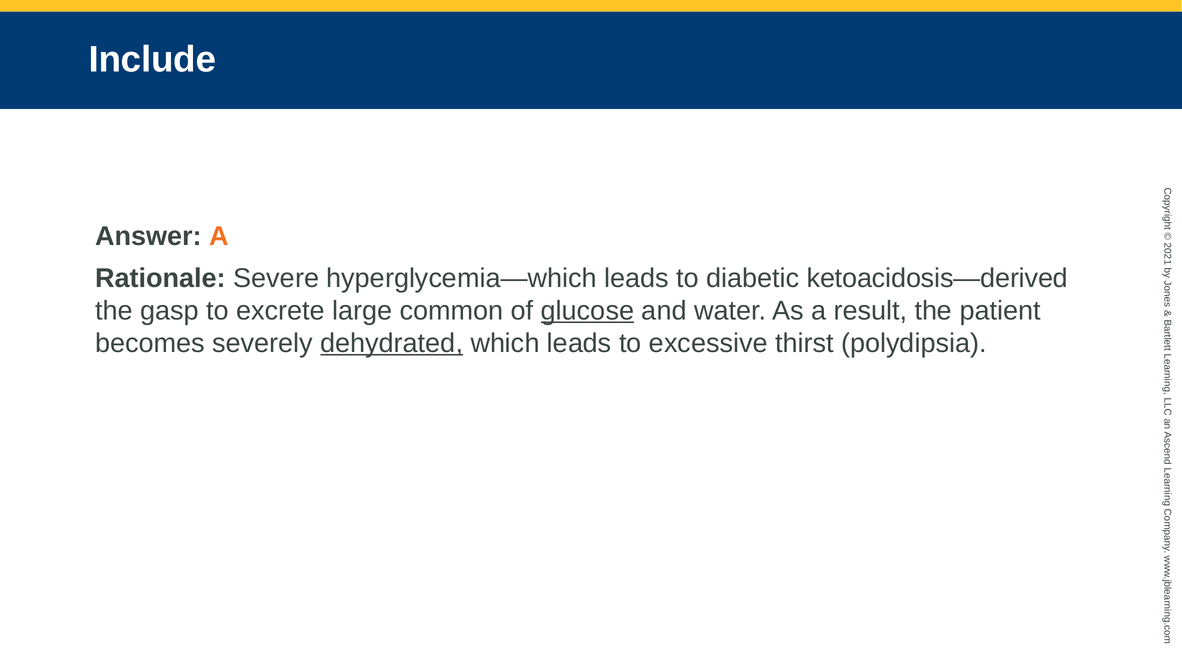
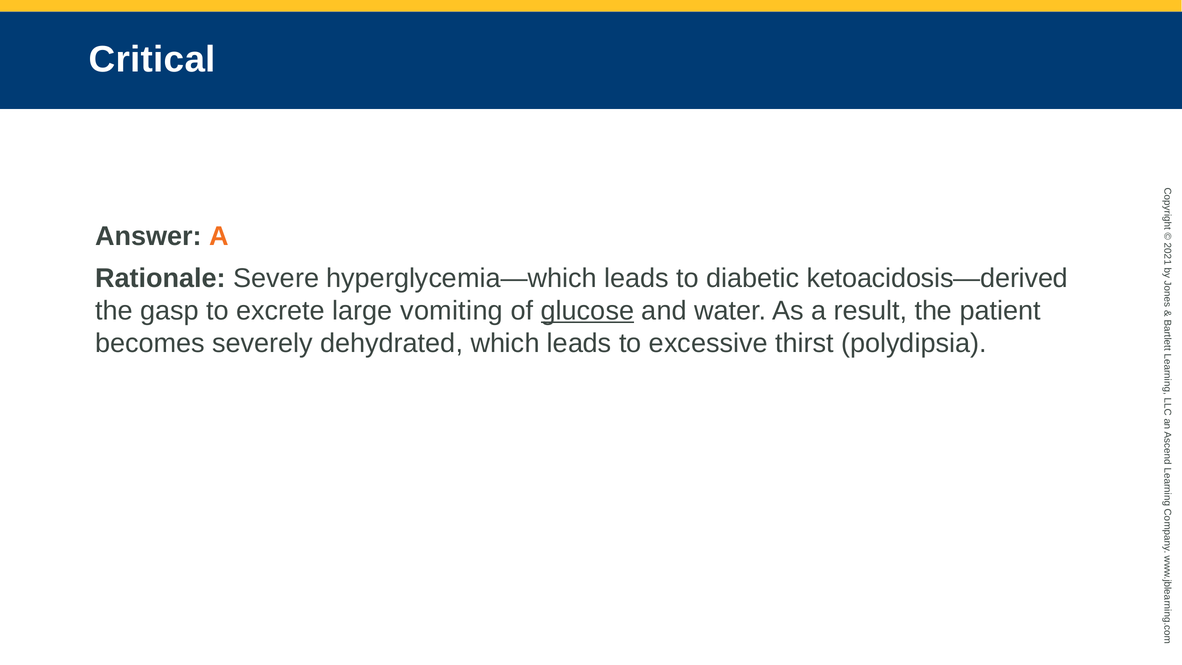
Include: Include -> Critical
common: common -> vomiting
dehydrated underline: present -> none
